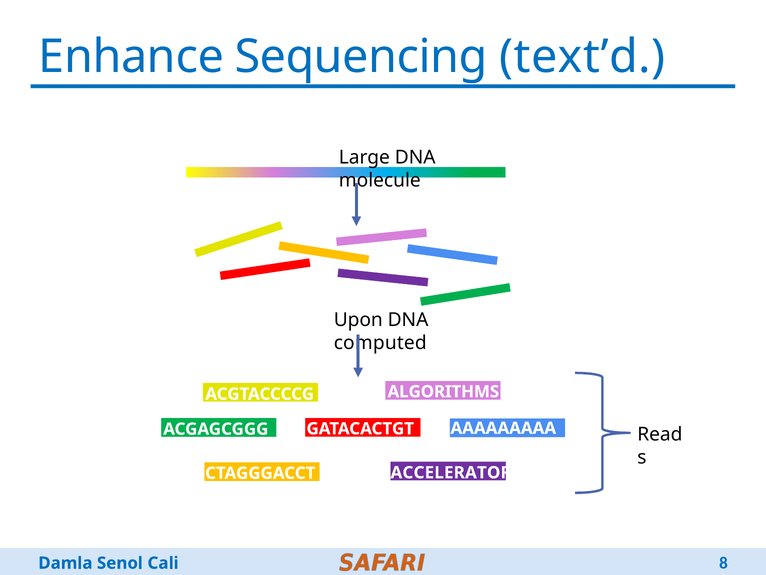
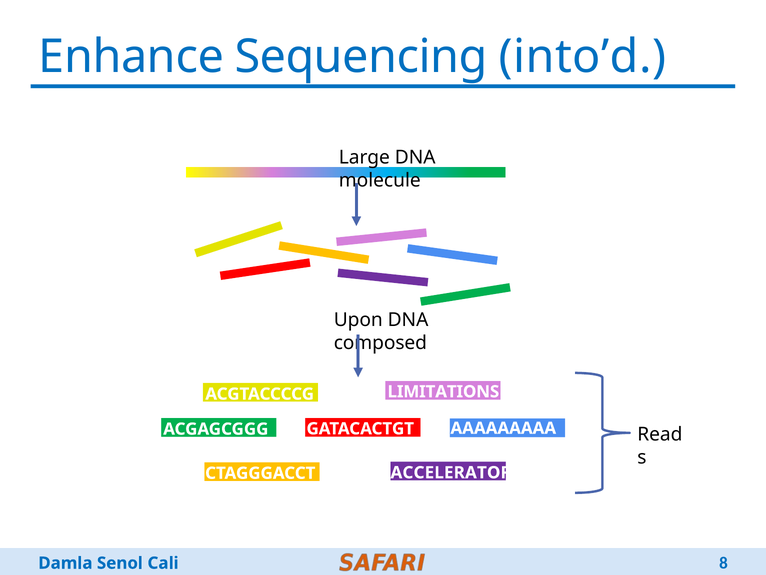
text’d: text’d -> into’d
computed: computed -> composed
ALGORITHMS: ALGORITHMS -> LIMITATIONS
